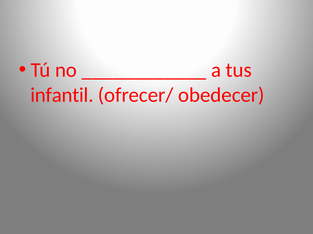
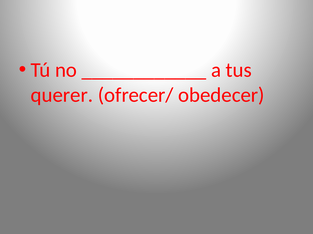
infantil: infantil -> querer
